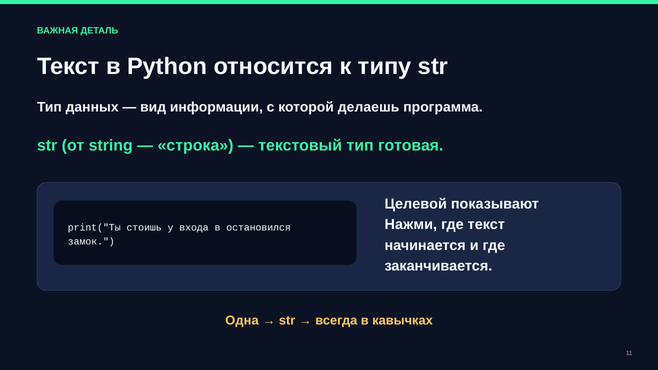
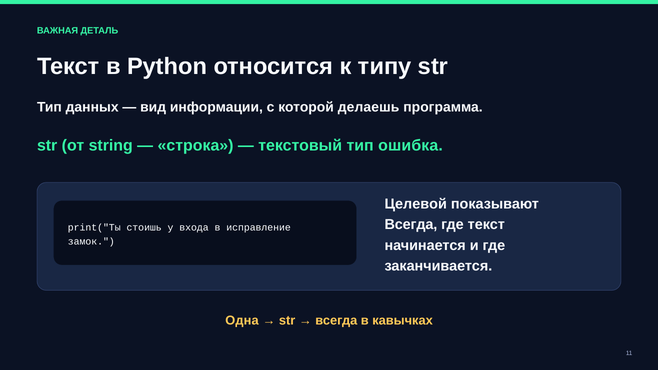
готовая: готовая -> ошибка
Нажми at (411, 225): Нажми -> Всегда
остановился: остановился -> исправление
